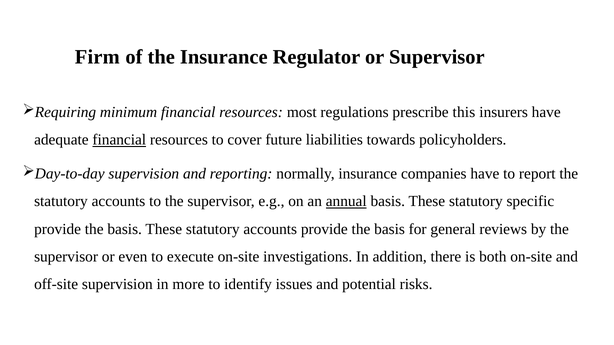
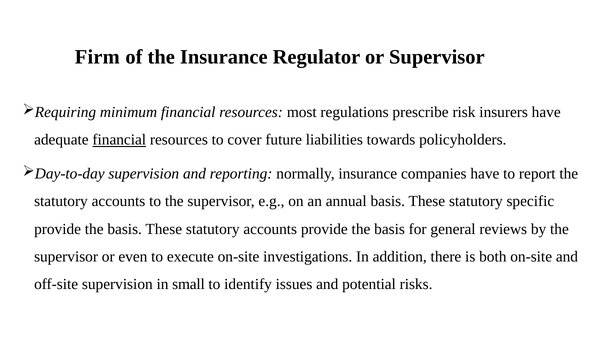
this: this -> risk
annual underline: present -> none
more: more -> small
